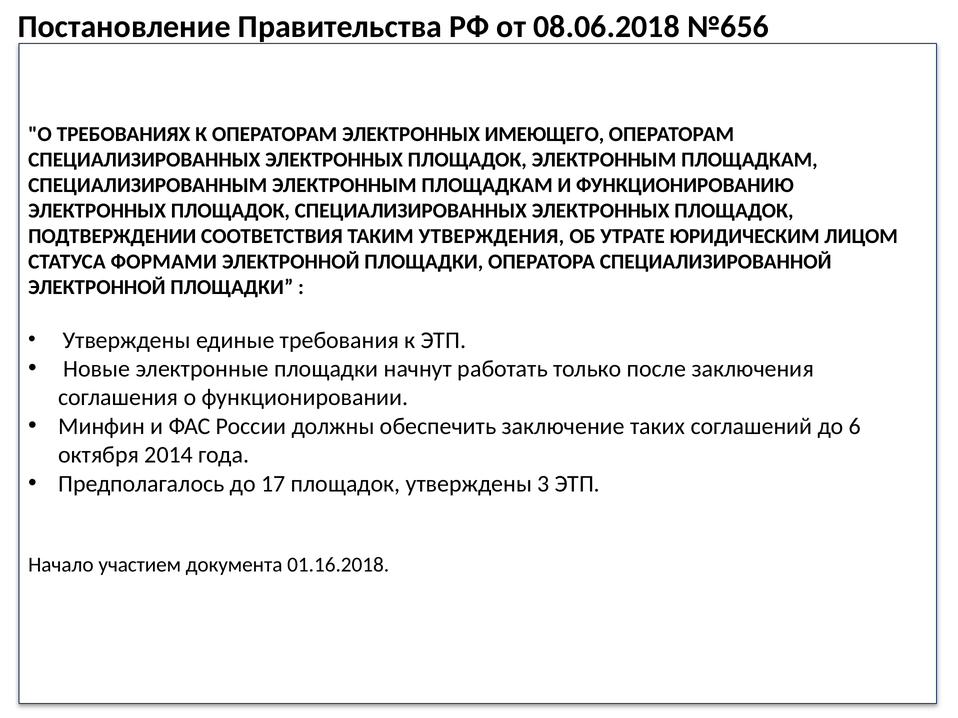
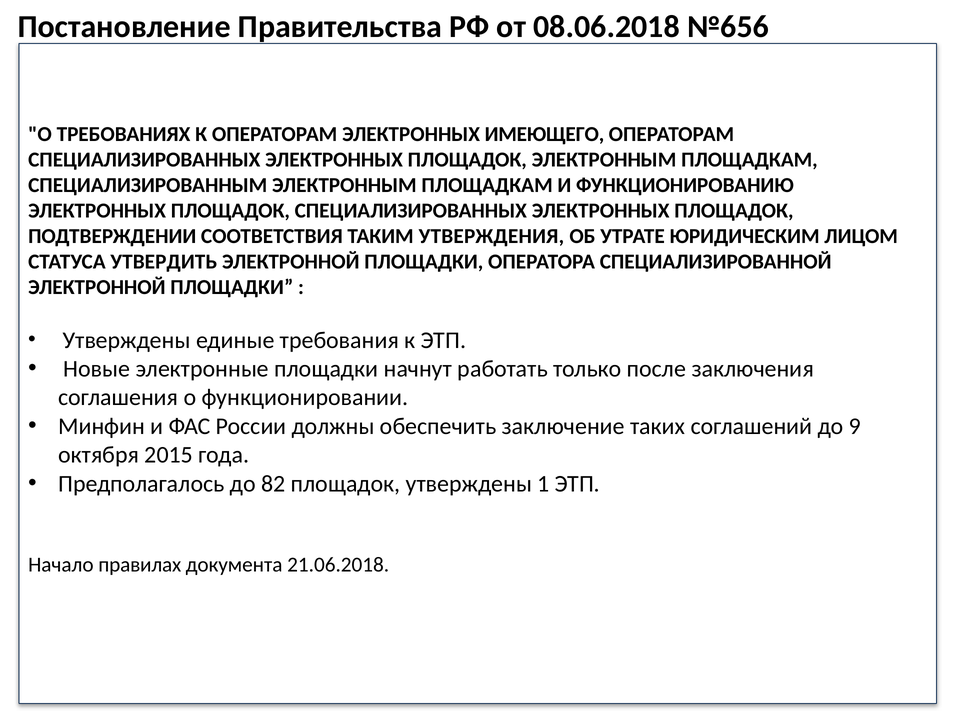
ФОРМАМИ: ФОРМАМИ -> УТВЕРДИТЬ
6: 6 -> 9
2014: 2014 -> 2015
17: 17 -> 82
3: 3 -> 1
участием: участием -> правилах
01.16.2018: 01.16.2018 -> 21.06.2018
